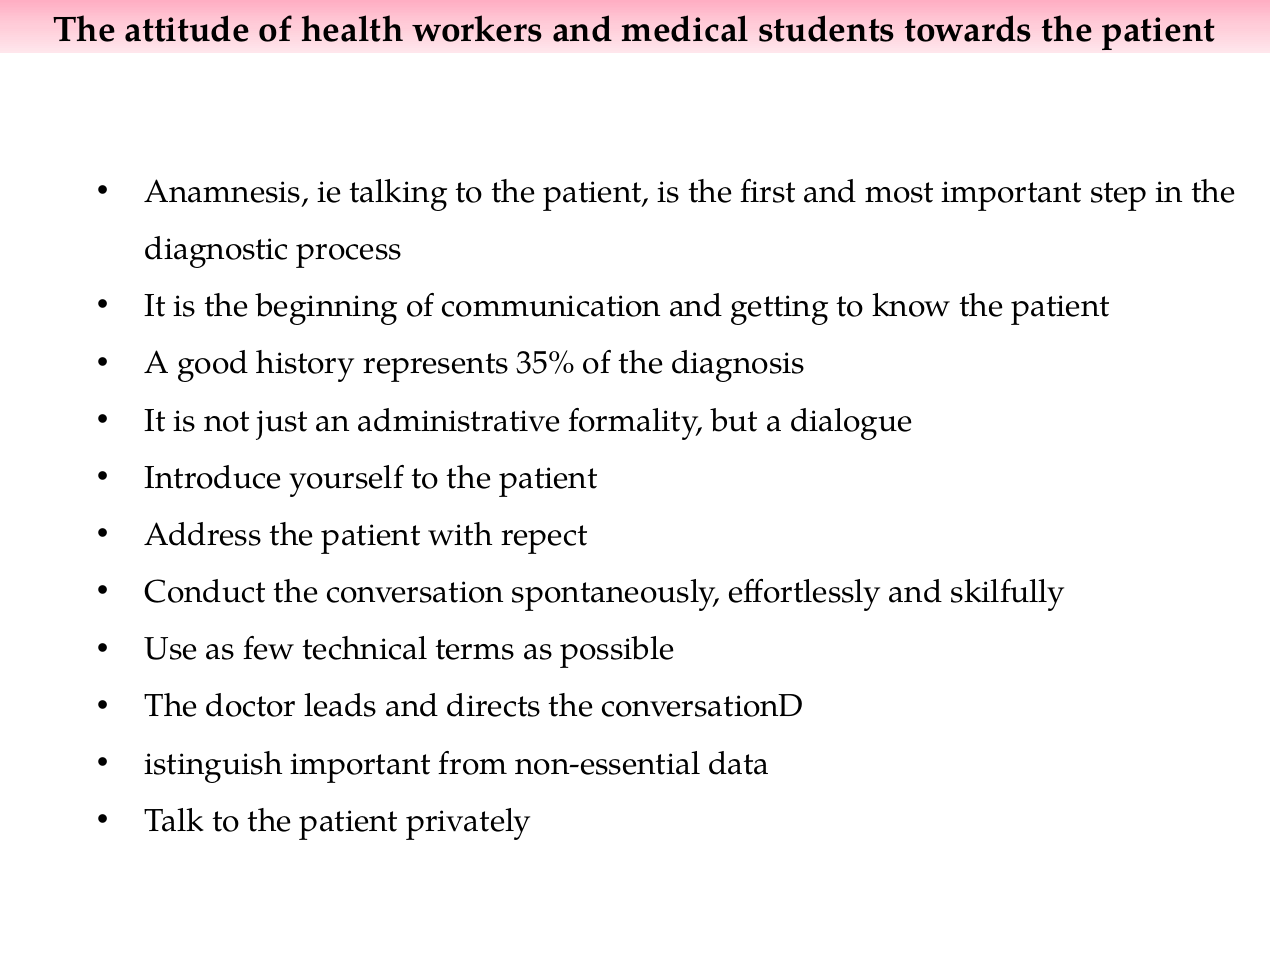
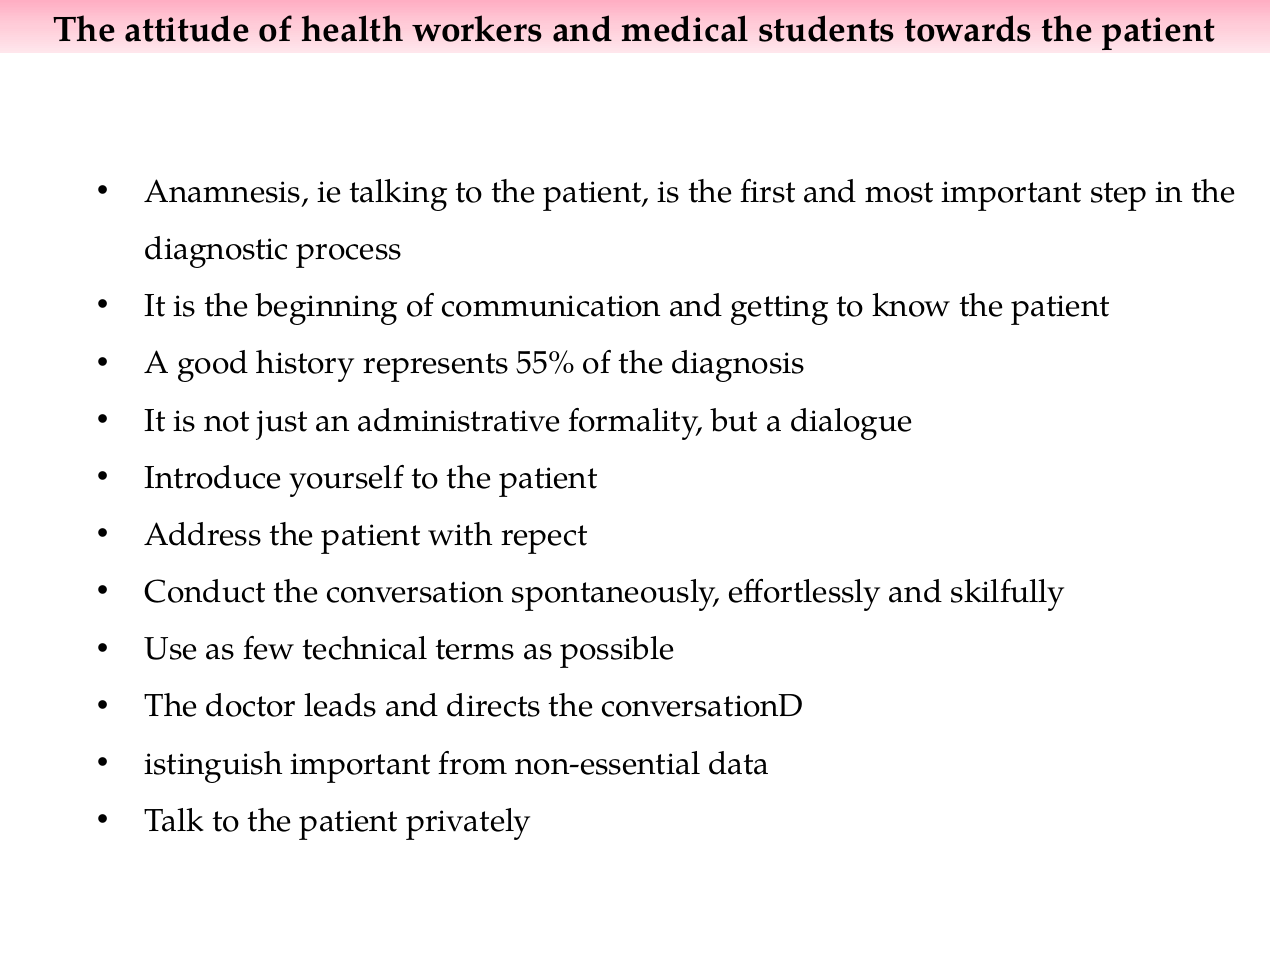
35%: 35% -> 55%
